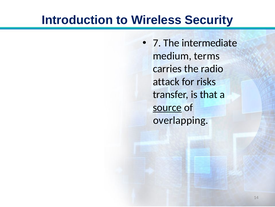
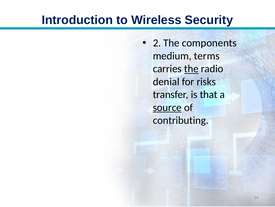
7: 7 -> 2
intermediate: intermediate -> components
the at (191, 69) underline: none -> present
attack: attack -> denial
overlapping: overlapping -> contributing
